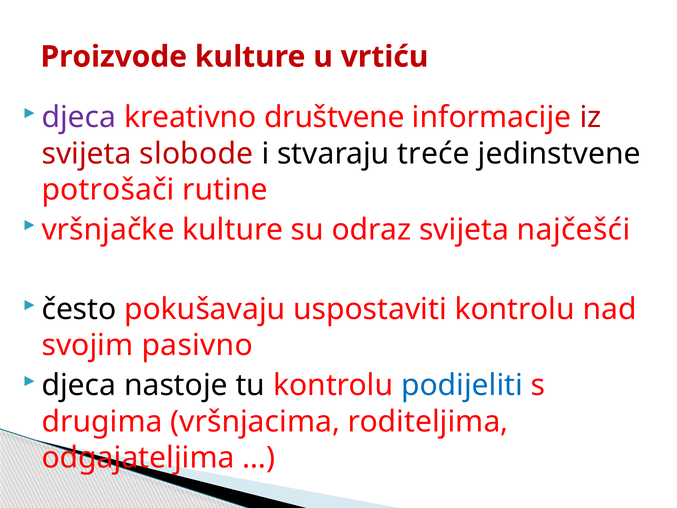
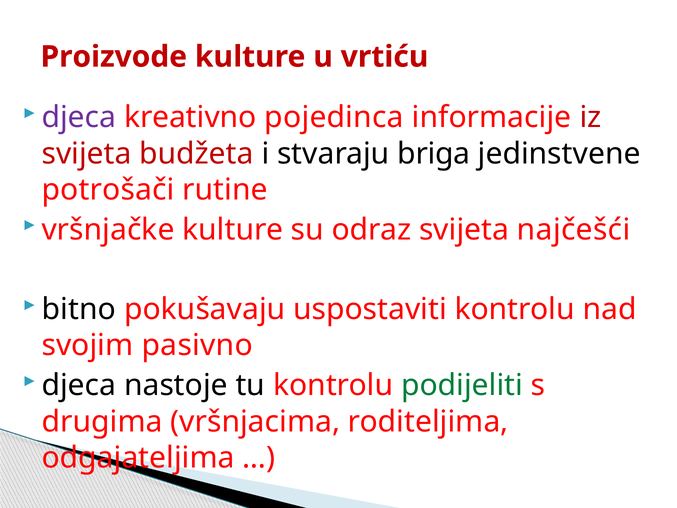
društvene: društvene -> pojedinca
slobode: slobode -> budžeta
treće: treće -> briga
često: često -> bitno
podijeliti colour: blue -> green
